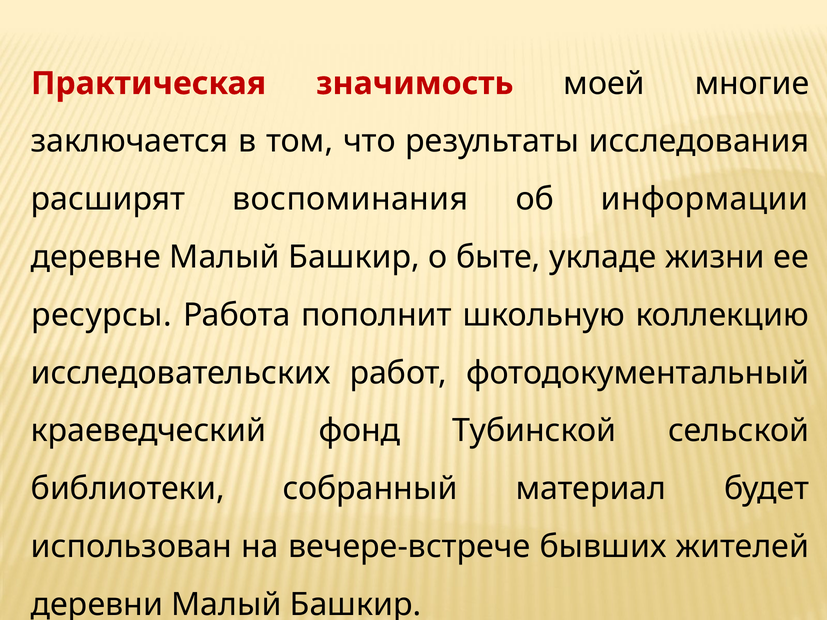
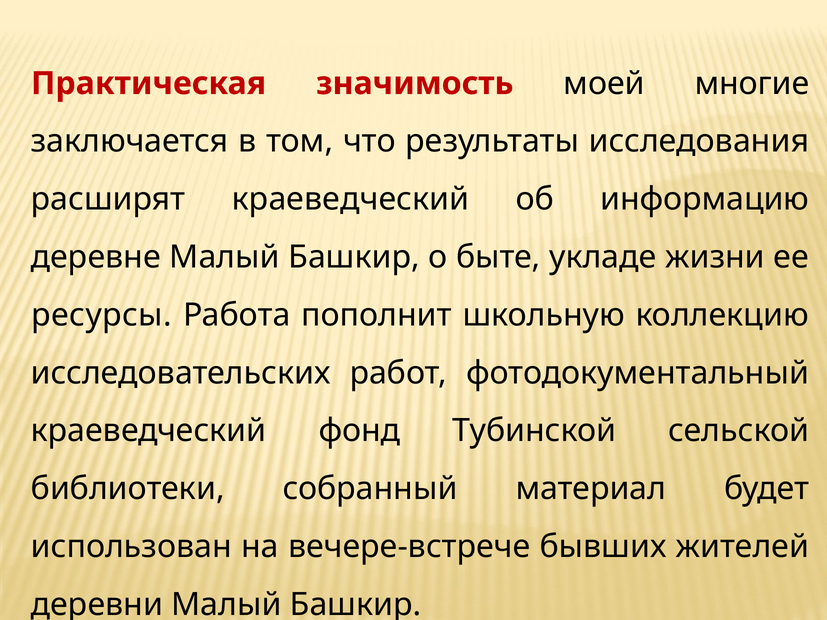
расширят воспоминания: воспоминания -> краеведческий
информации: информации -> информацию
